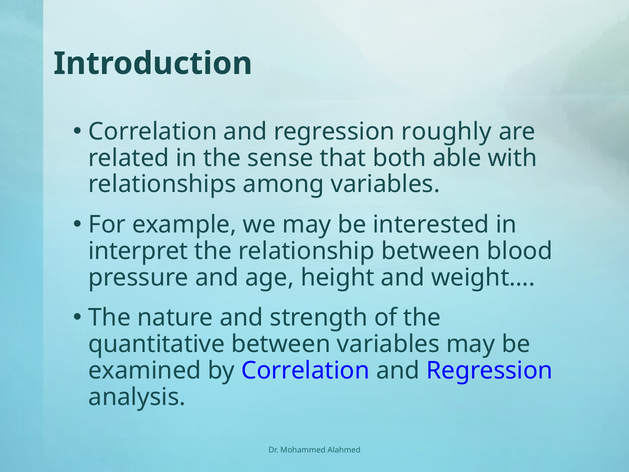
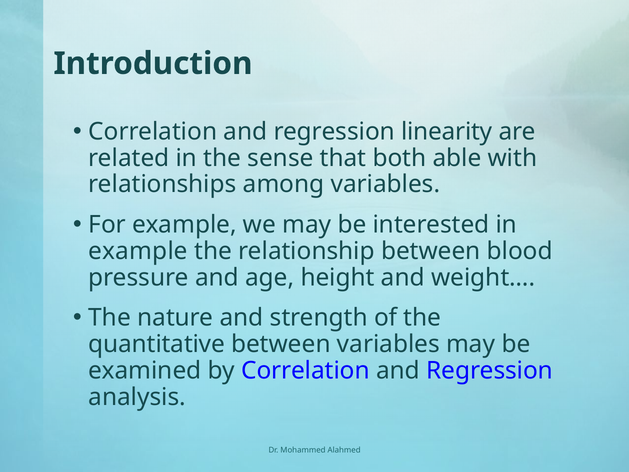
roughly: roughly -> linearity
interpret at (138, 251): interpret -> example
